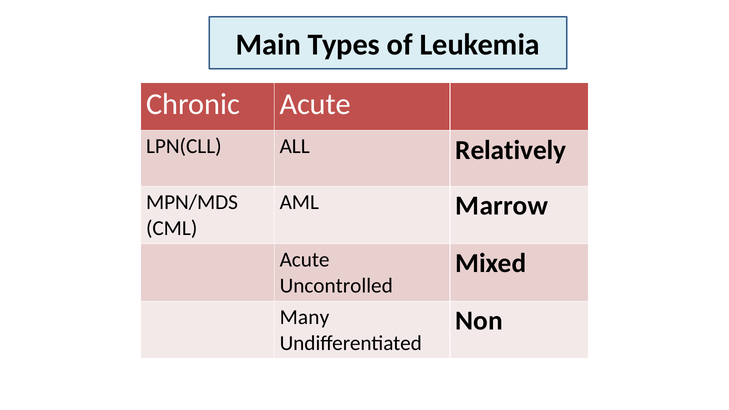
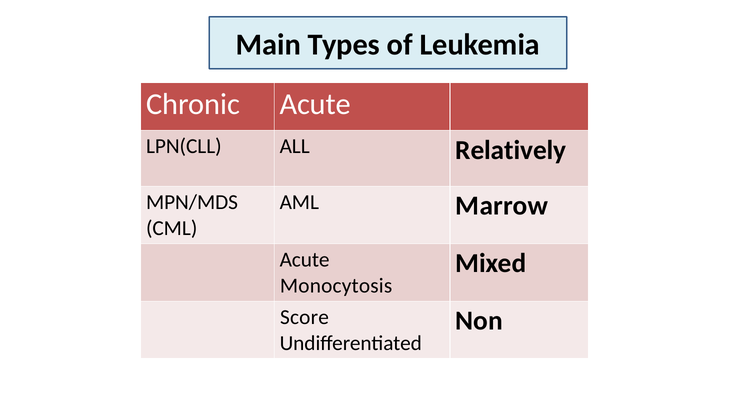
Uncontrolled: Uncontrolled -> Monocytosis
Many: Many -> Score
